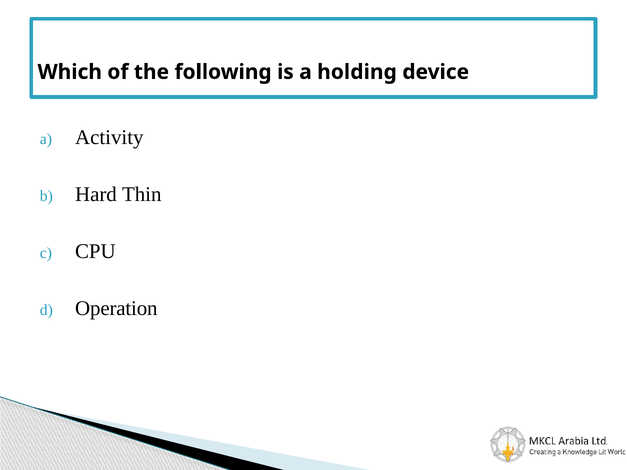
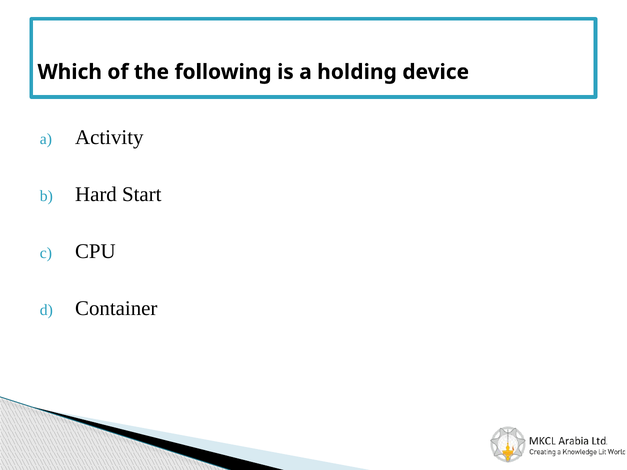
Thin: Thin -> Start
Operation: Operation -> Container
